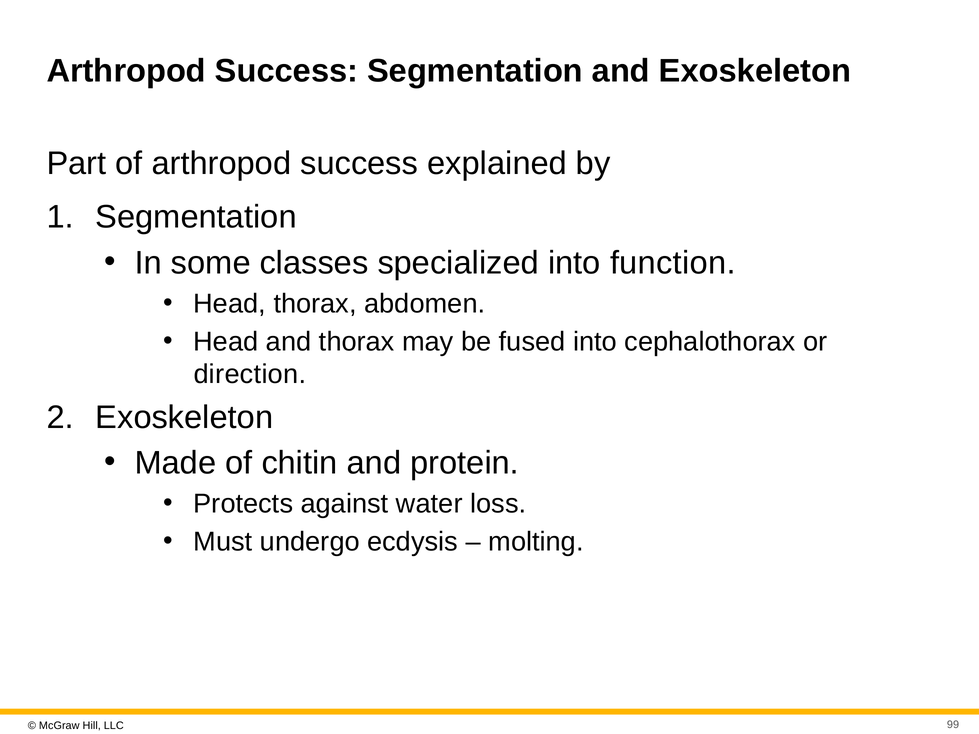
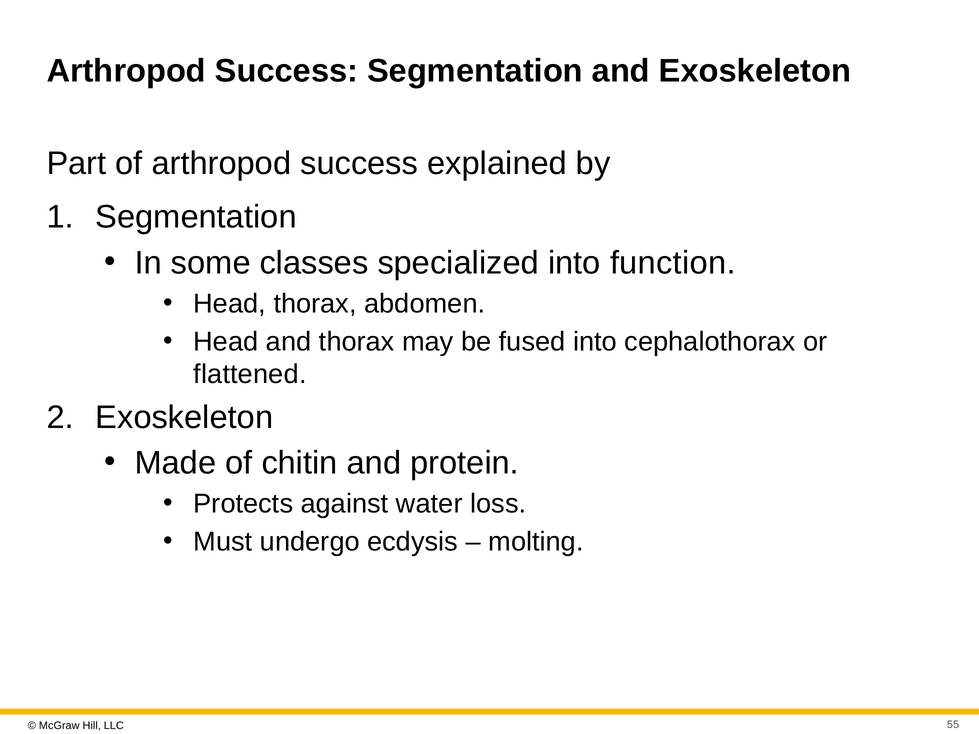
direction: direction -> flattened
99: 99 -> 55
